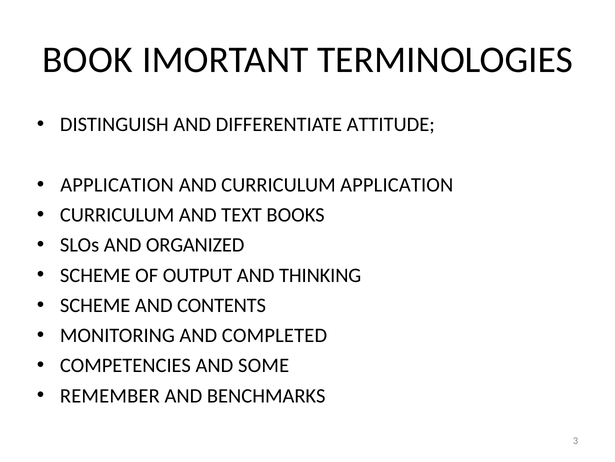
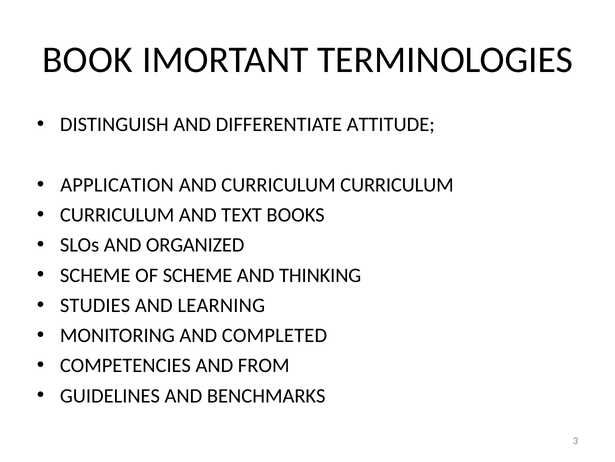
CURRICULUM APPLICATION: APPLICATION -> CURRICULUM
OF OUTPUT: OUTPUT -> SCHEME
SCHEME at (95, 305): SCHEME -> STUDIES
CONTENTS: CONTENTS -> LEARNING
SOME: SOME -> FROM
REMEMBER: REMEMBER -> GUIDELINES
